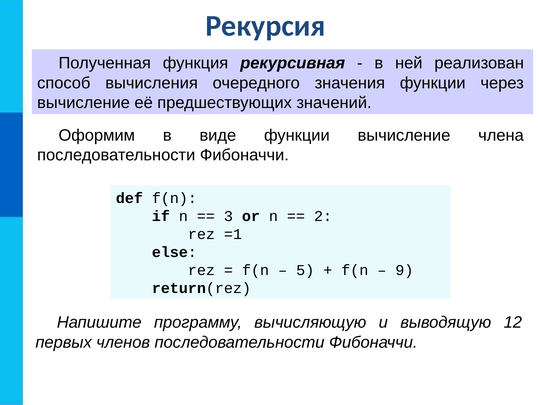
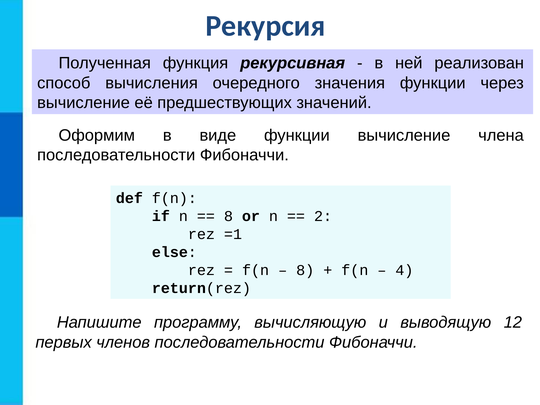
3 at (228, 216): 3 -> 8
5 at (305, 270): 5 -> 8
9: 9 -> 4
